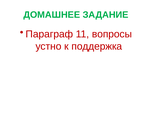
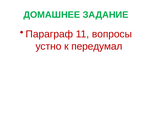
поддержка: поддержка -> передумал
